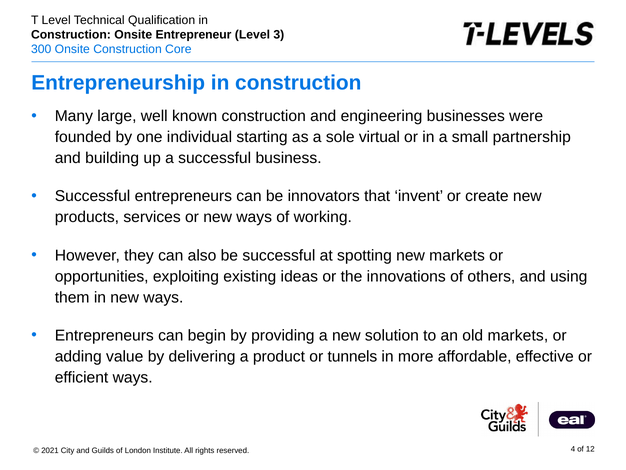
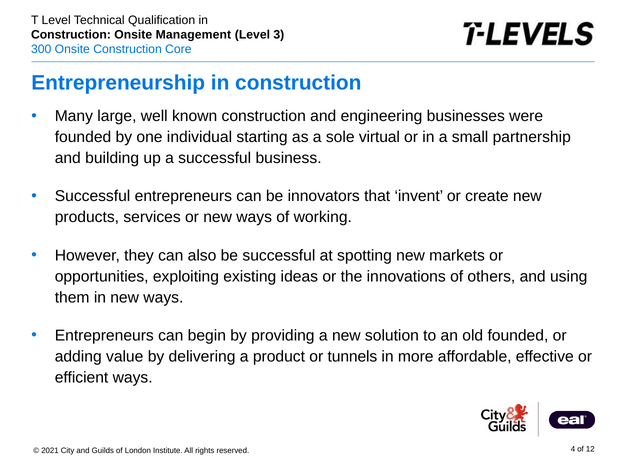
Entrepreneur: Entrepreneur -> Management
old markets: markets -> founded
